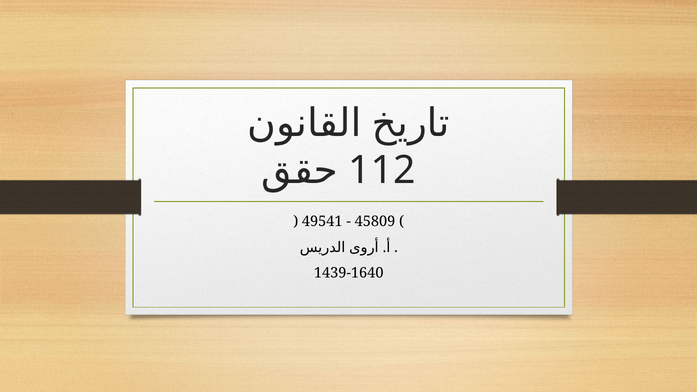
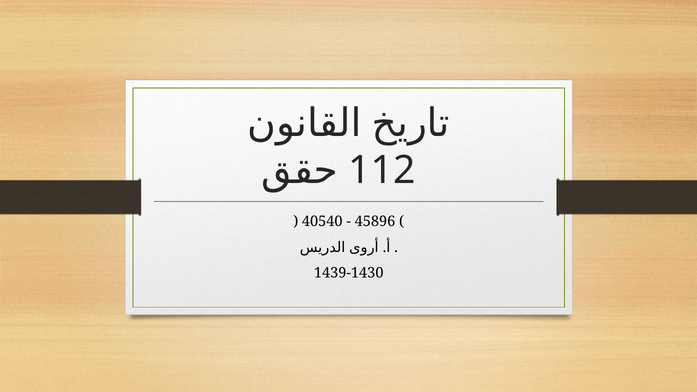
49541: 49541 -> 40540
45809: 45809 -> 45896
1439-1640: 1439-1640 -> 1439-1430
